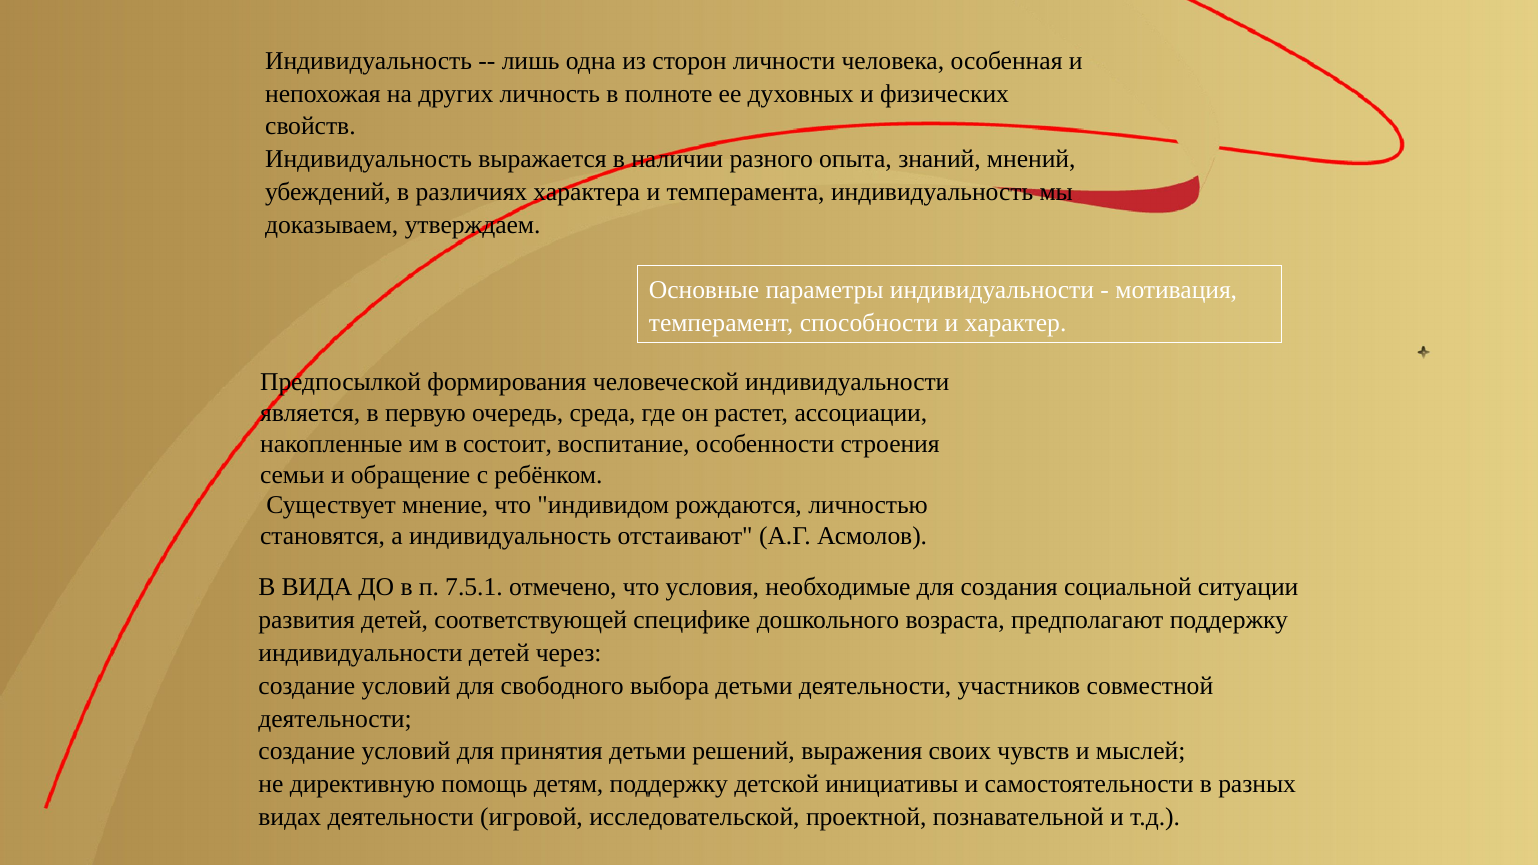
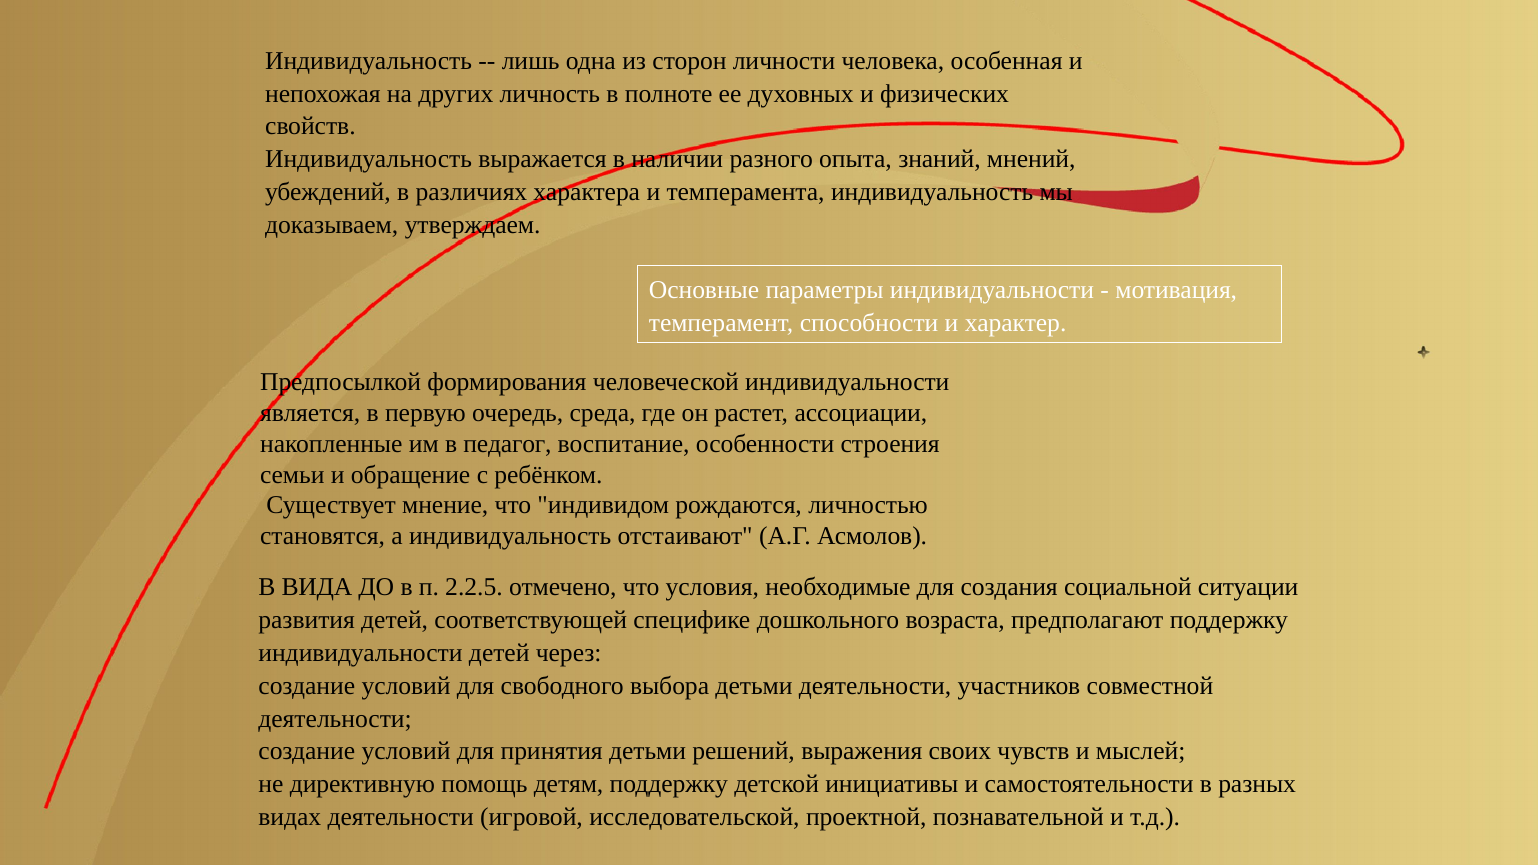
состоит: состоит -> педагог
7.5.1: 7.5.1 -> 2.2.5
